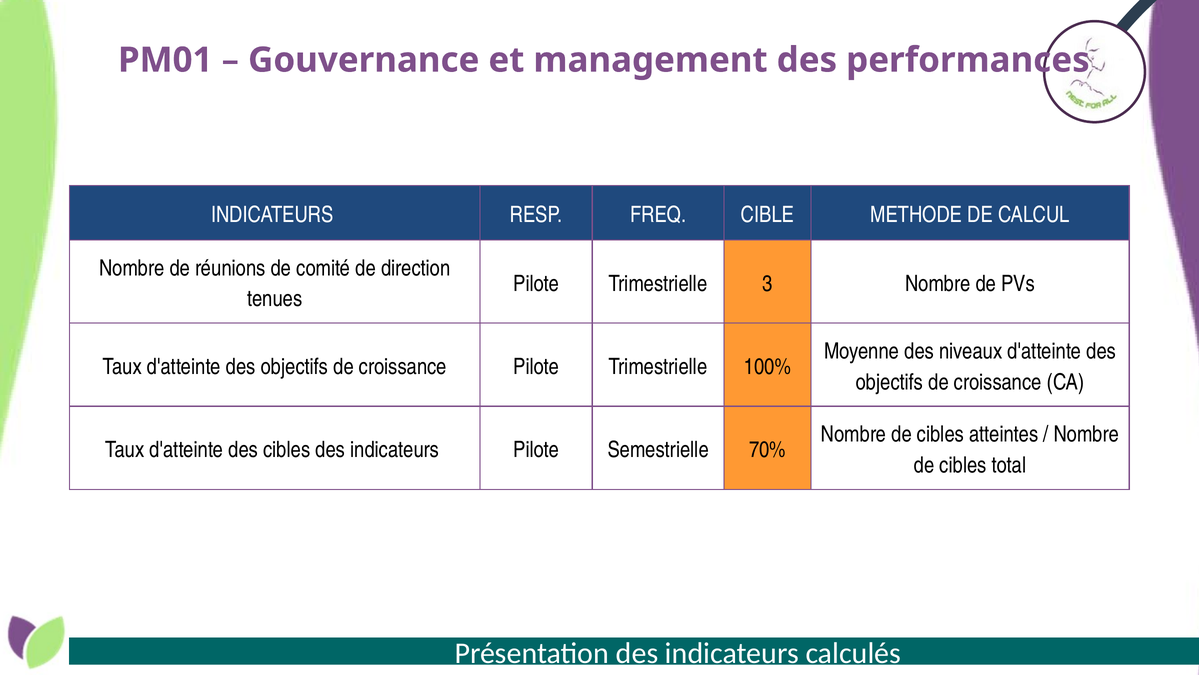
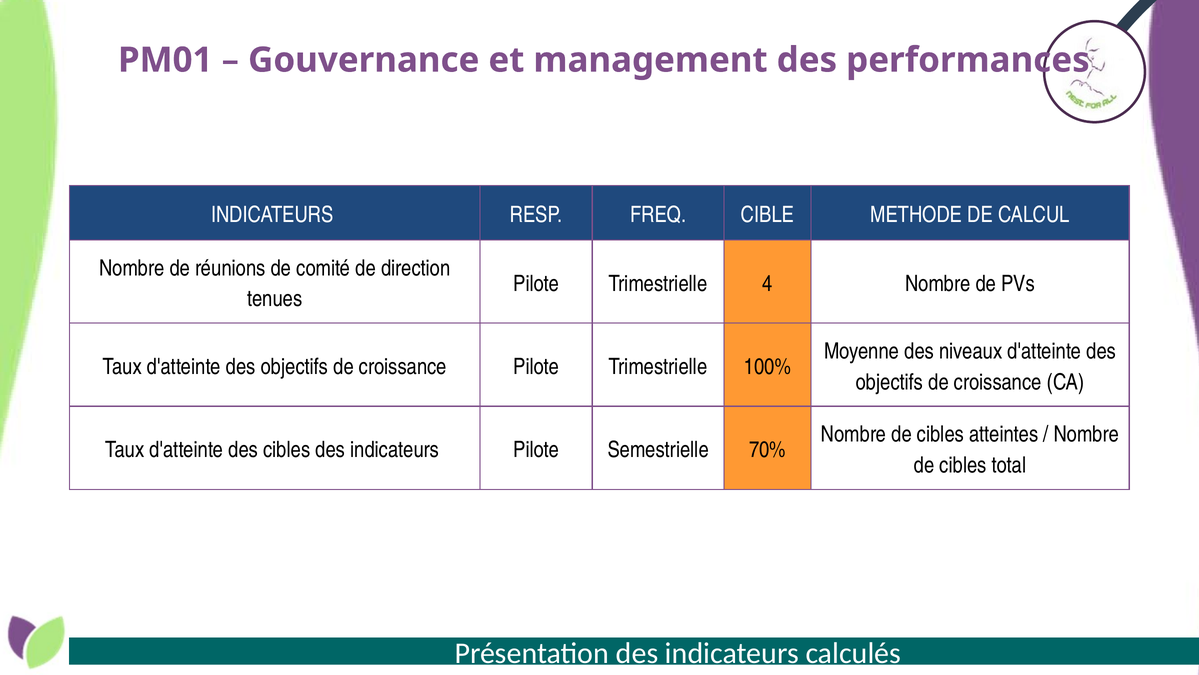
3: 3 -> 4
